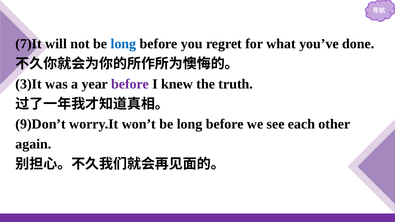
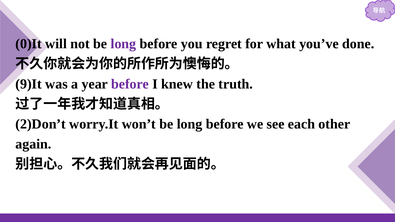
7)It: 7)It -> 0)It
long at (123, 44) colour: blue -> purple
3)It: 3)It -> 9)It
9)Don’t: 9)Don’t -> 2)Don’t
